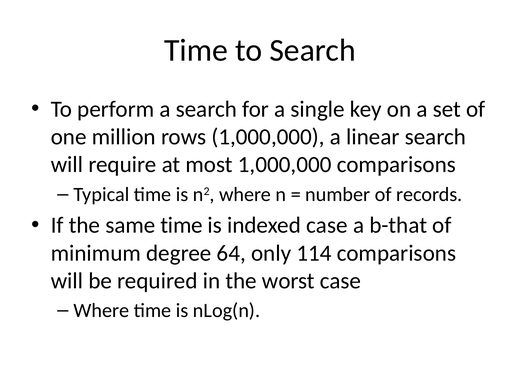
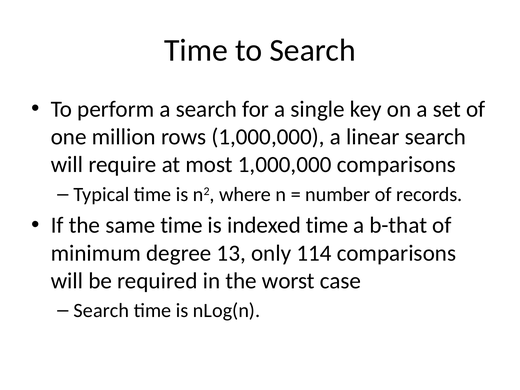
indexed case: case -> time
64: 64 -> 13
Where at (101, 311): Where -> Search
